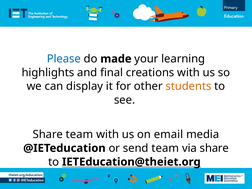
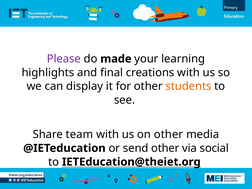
Please colour: blue -> purple
on email: email -> other
send team: team -> other
via share: share -> social
